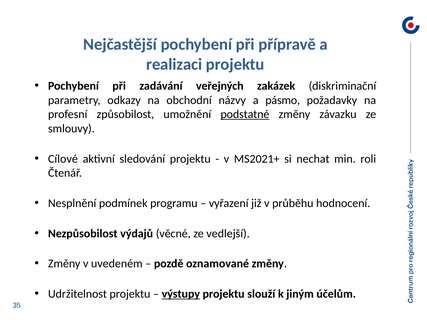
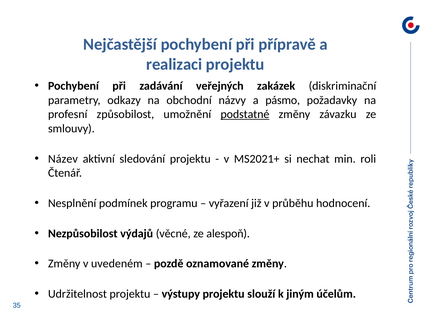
Cílové: Cílové -> Název
vedlejší: vedlejší -> alespoň
výstupy underline: present -> none
